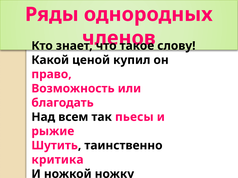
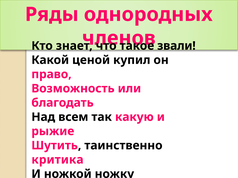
слову: слову -> звали
пьесы: пьесы -> какую
